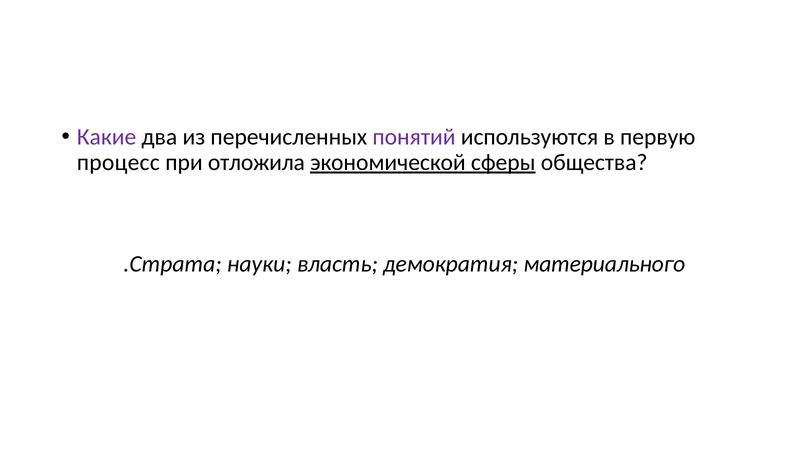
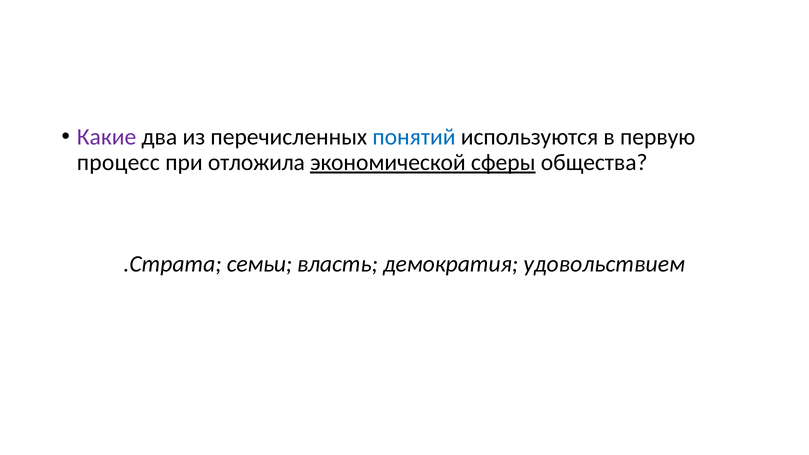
понятий colour: purple -> blue
науки: науки -> семьи
материального: материального -> удовольствием
